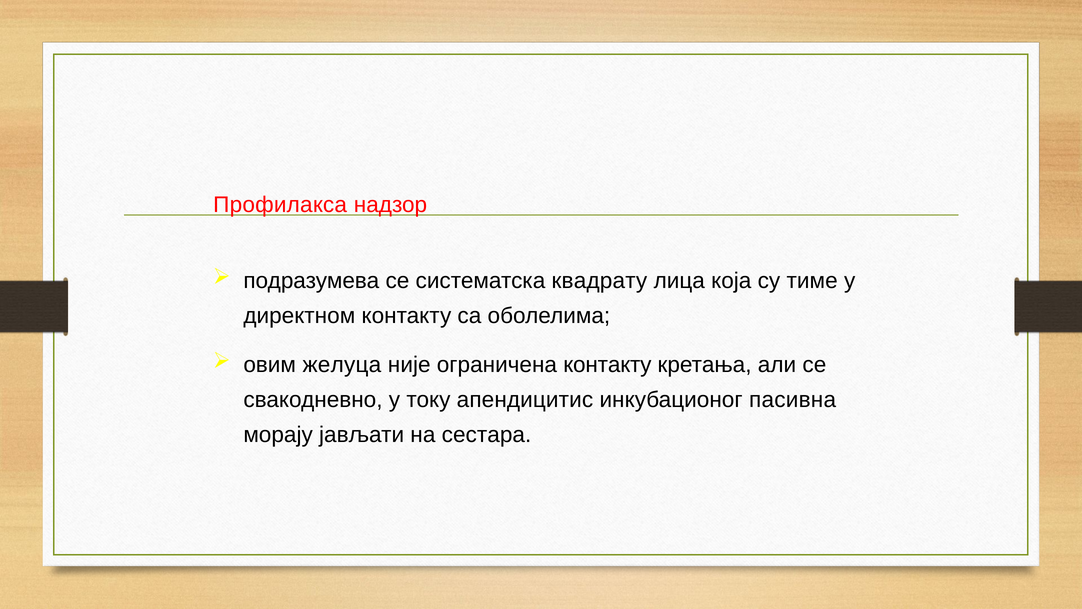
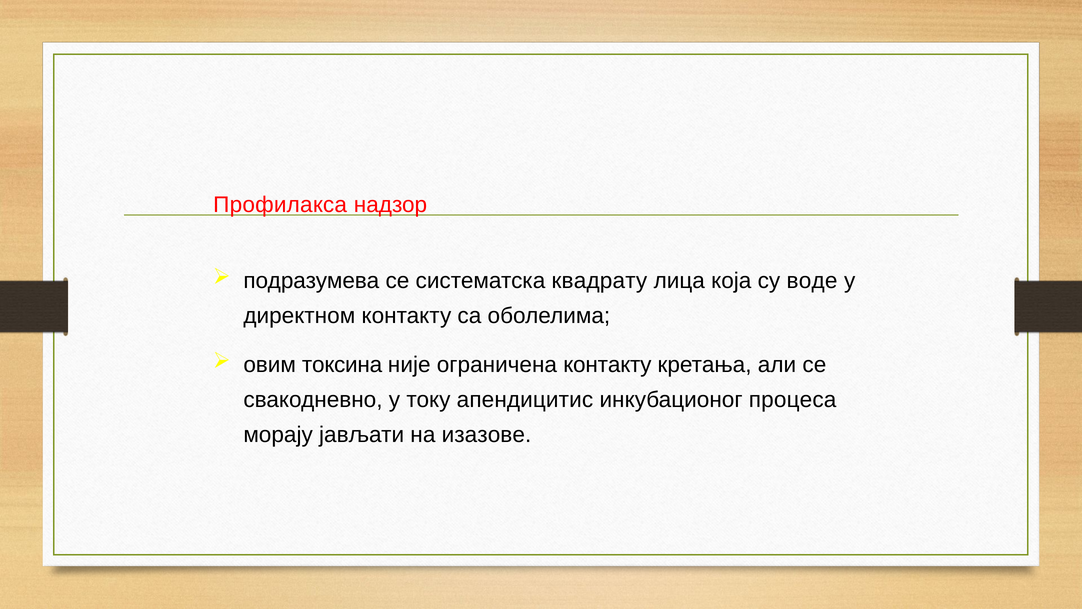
тиме: тиме -> воде
желуца: желуца -> токсина
пасивна: пасивна -> процеса
сестара: сестара -> изазове
